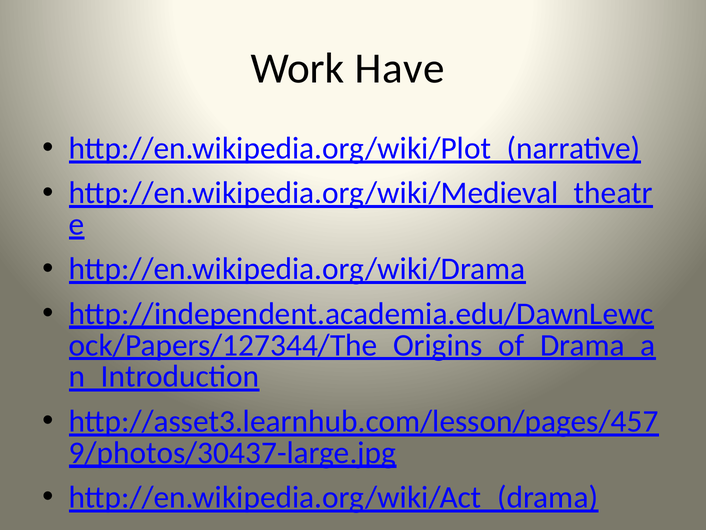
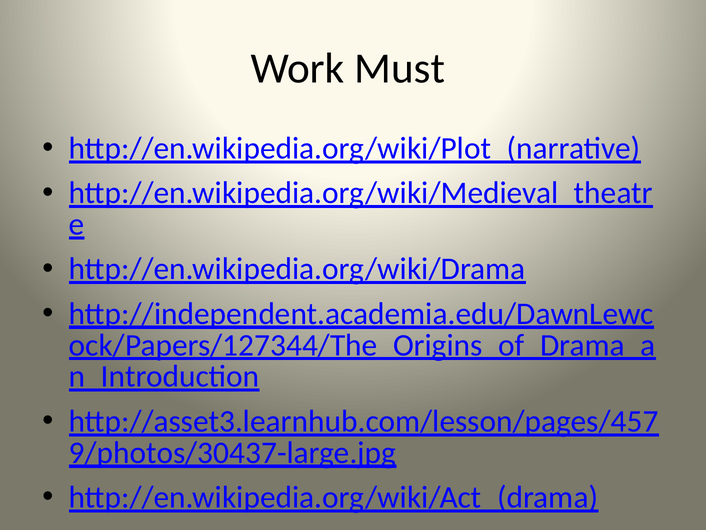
Have: Have -> Must
